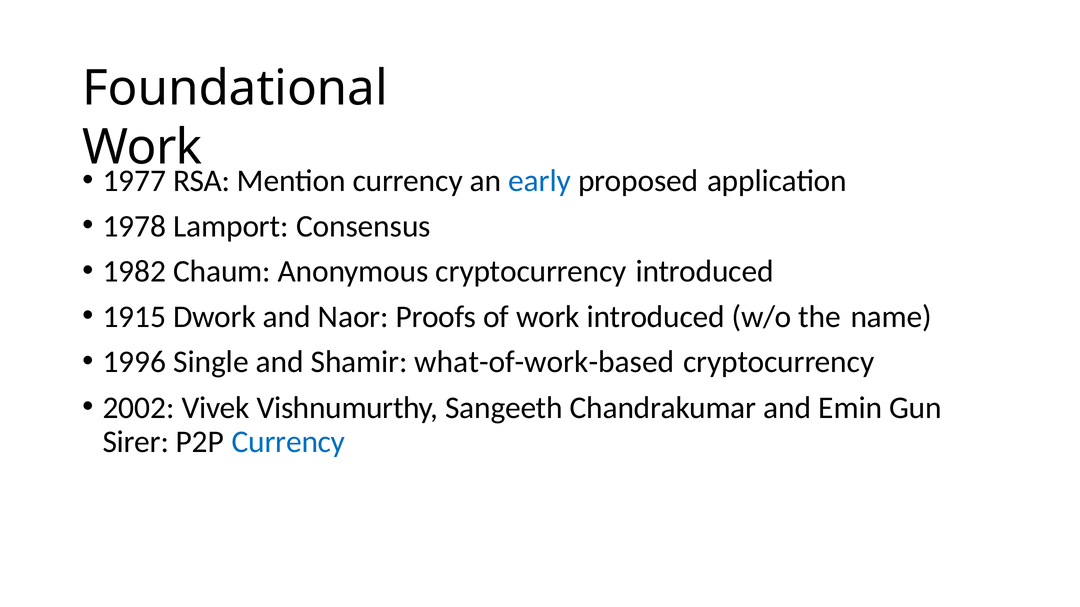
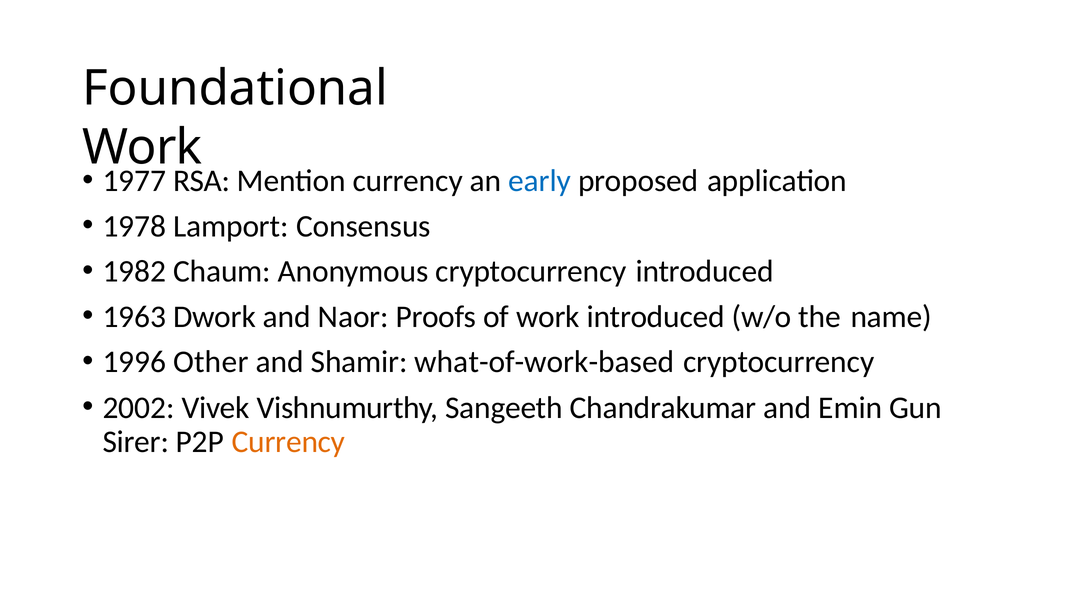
1915: 1915 -> 1963
Single: Single -> Other
Currency at (288, 442) colour: blue -> orange
